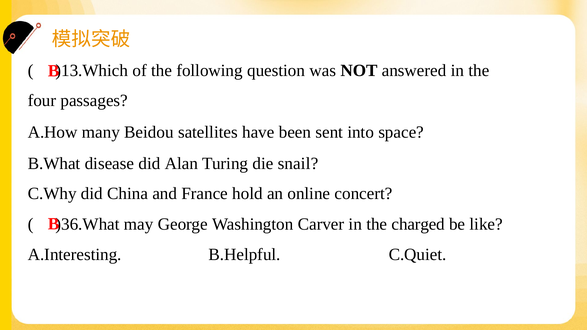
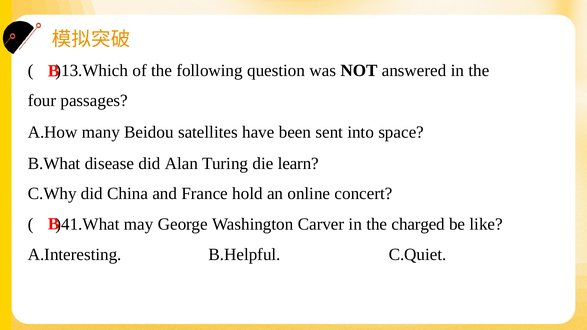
snail: snail -> learn
)36.What: )36.What -> )41.What
